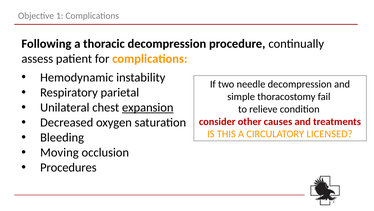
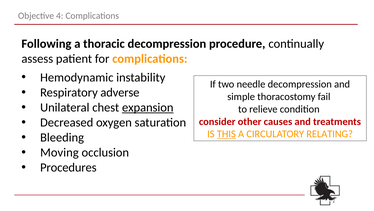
1: 1 -> 4
parietal: parietal -> adverse
THIS underline: none -> present
LICENSED: LICENSED -> RELATING
